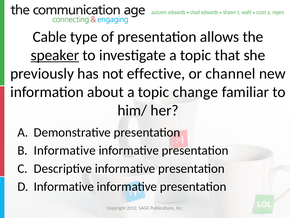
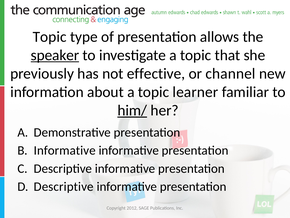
Cable at (50, 37): Cable -> Topic
change: change -> learner
him/ underline: none -> present
Informative at (64, 186): Informative -> Descriptive
